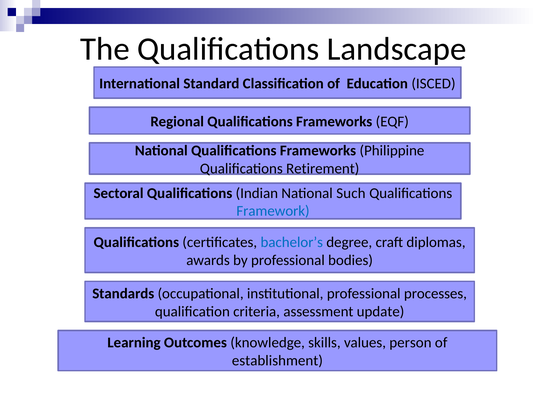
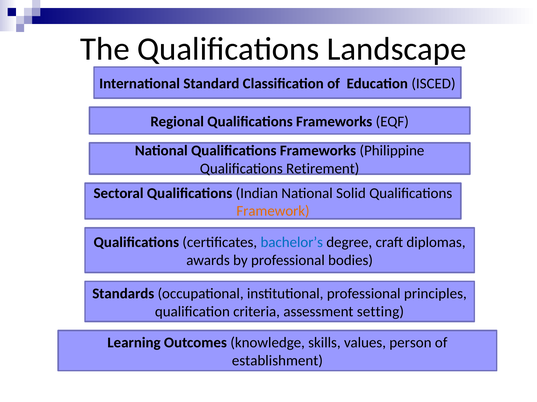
Such: Such -> Solid
Framework colour: blue -> orange
processes: processes -> principles
update: update -> setting
